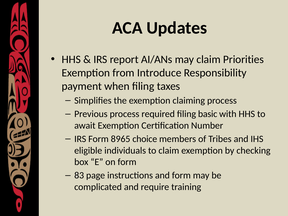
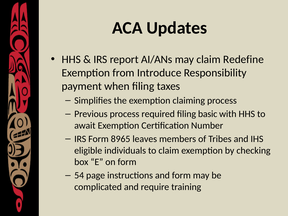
Priorities: Priorities -> Redefine
choice: choice -> leaves
83: 83 -> 54
